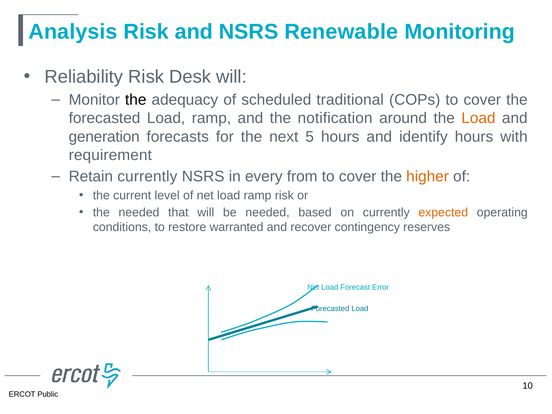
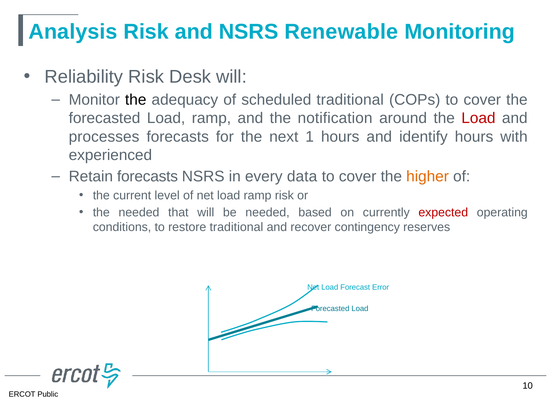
Load at (478, 118) colour: orange -> red
generation: generation -> processes
5: 5 -> 1
requirement: requirement -> experienced
Retain currently: currently -> forecasts
from: from -> data
expected colour: orange -> red
restore warranted: warranted -> traditional
